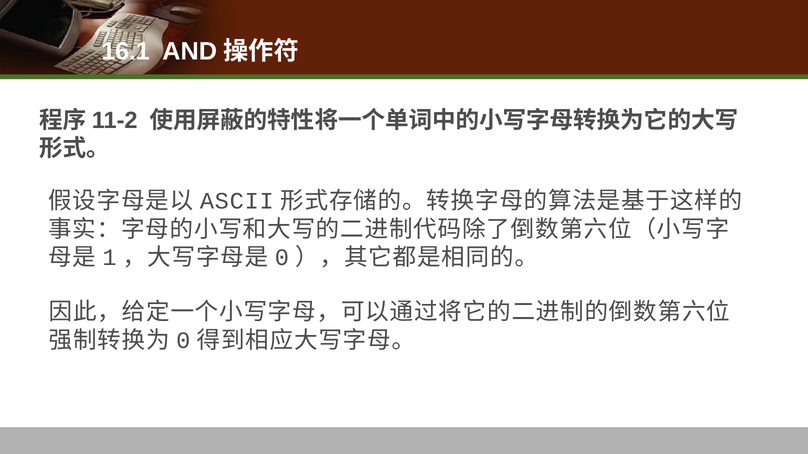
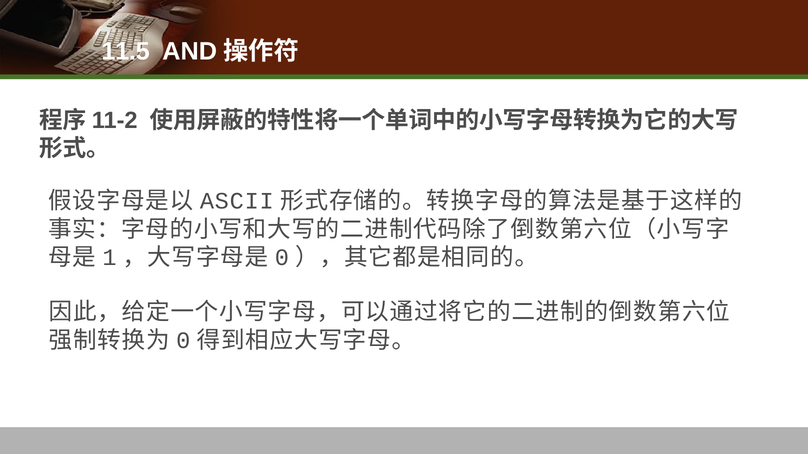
16.1: 16.1 -> 11.5
